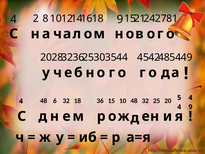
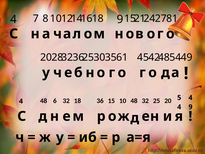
2: 2 -> 7
44: 44 -> 61
